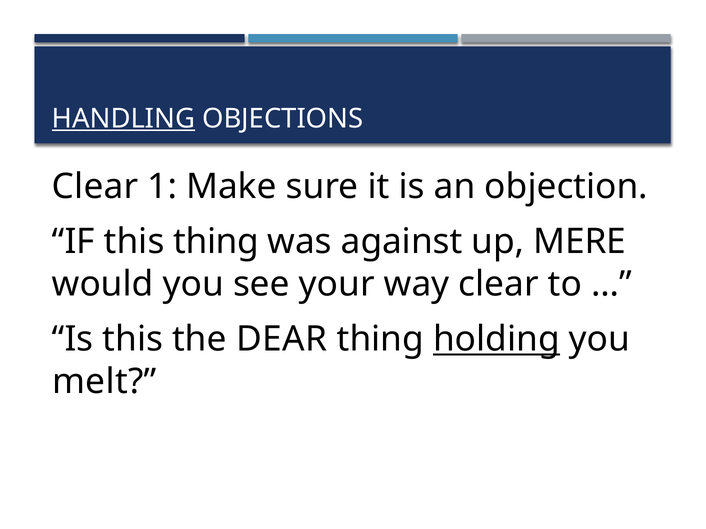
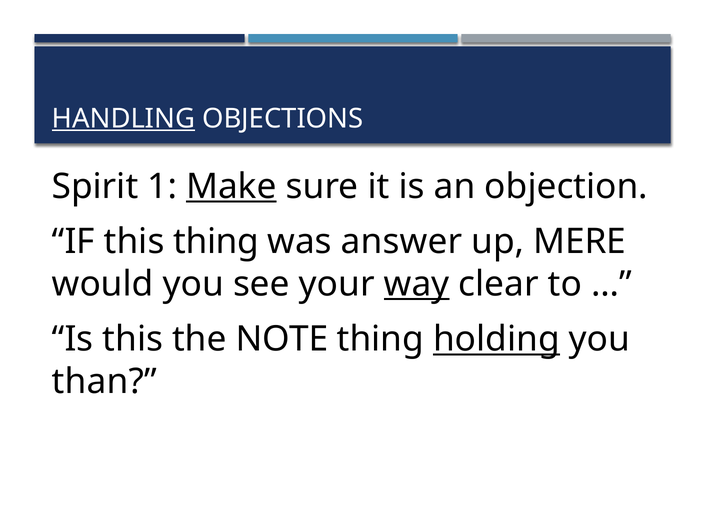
Clear at (95, 187): Clear -> Spirit
Make underline: none -> present
against: against -> answer
way underline: none -> present
DEAR: DEAR -> NOTE
melt: melt -> than
